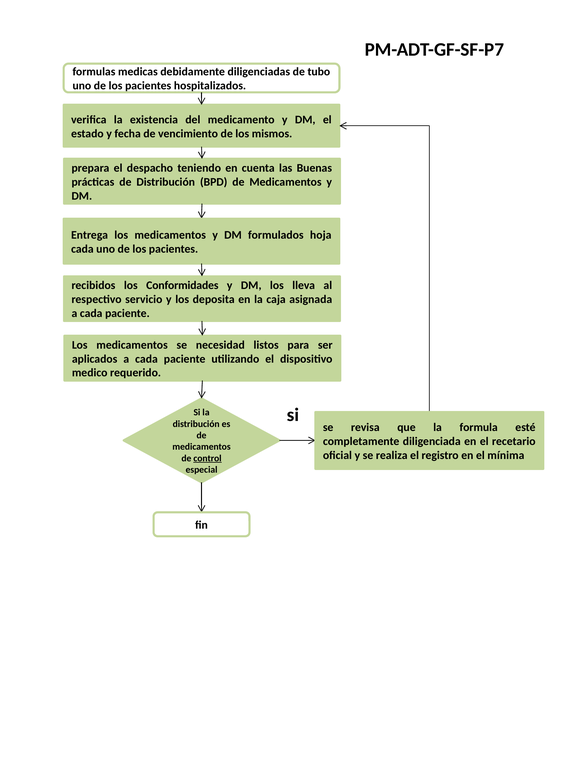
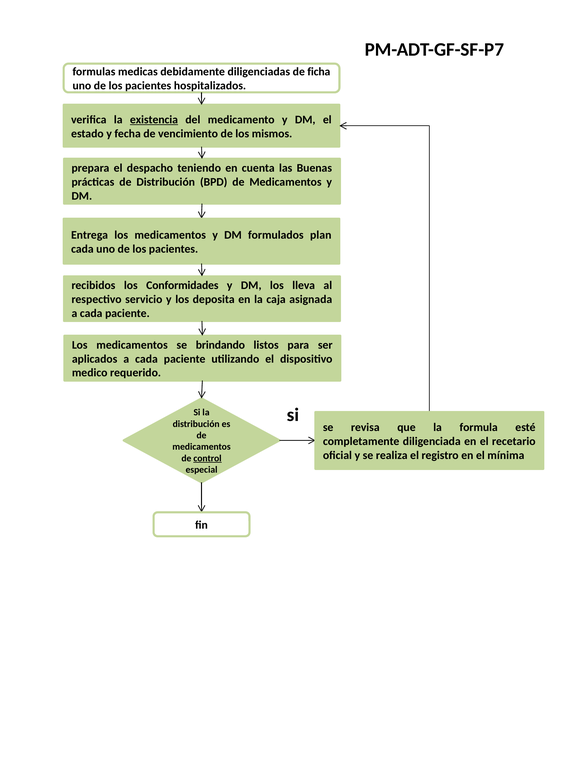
tubo: tubo -> ficha
existencia underline: none -> present
hoja: hoja -> plan
necesidad: necesidad -> brindando
